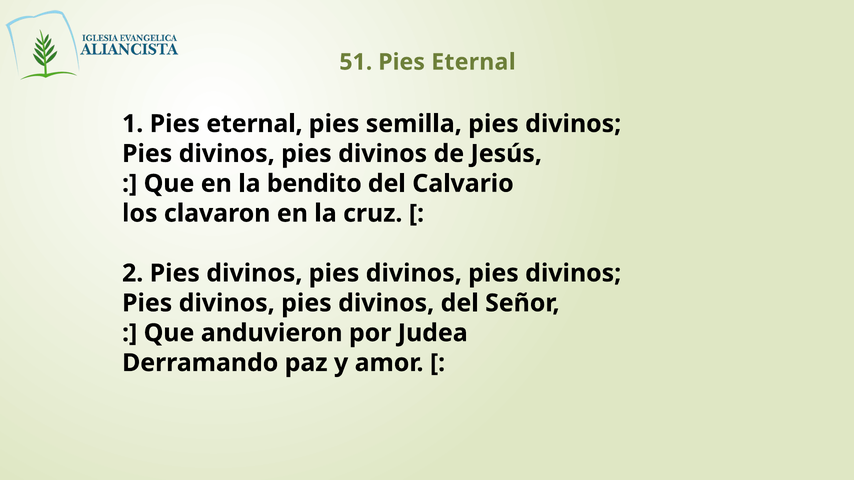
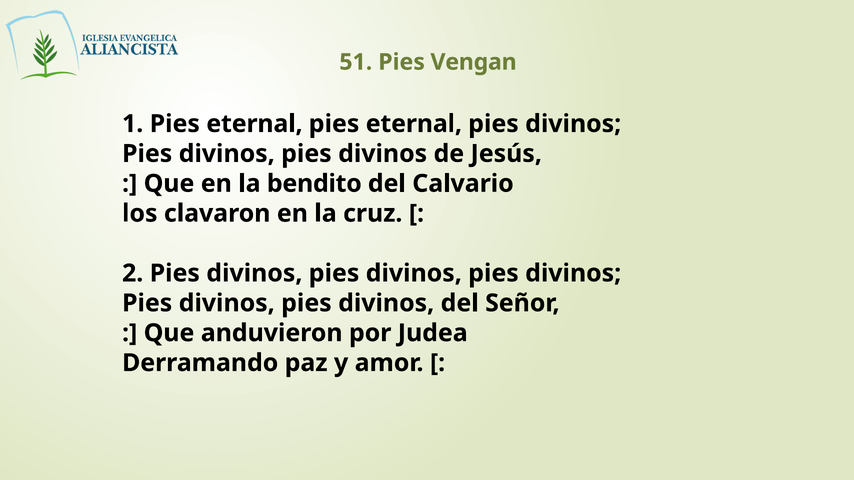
51 Pies Eternal: Eternal -> Vengan
semilla at (414, 124): semilla -> eternal
